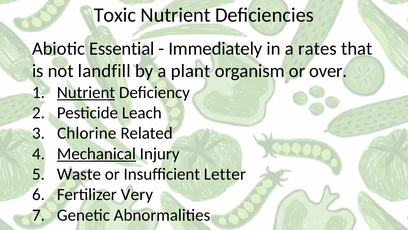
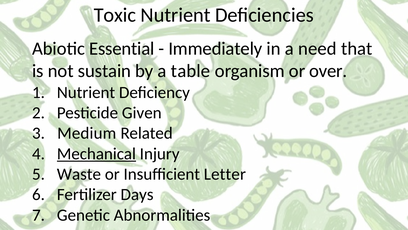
rates: rates -> need
landfill: landfill -> sustain
plant: plant -> table
Nutrient at (86, 92) underline: present -> none
Leach: Leach -> Given
Chlorine: Chlorine -> Medium
Very: Very -> Days
